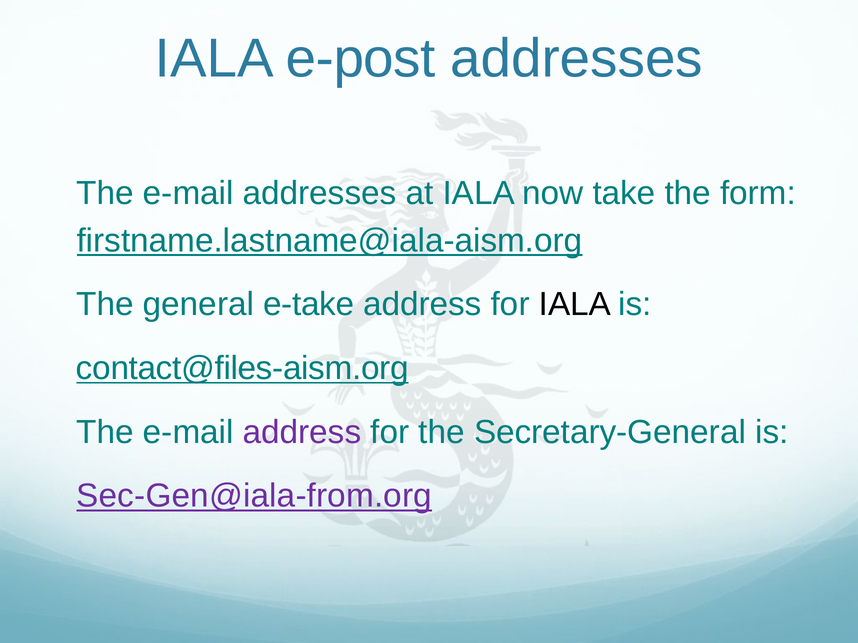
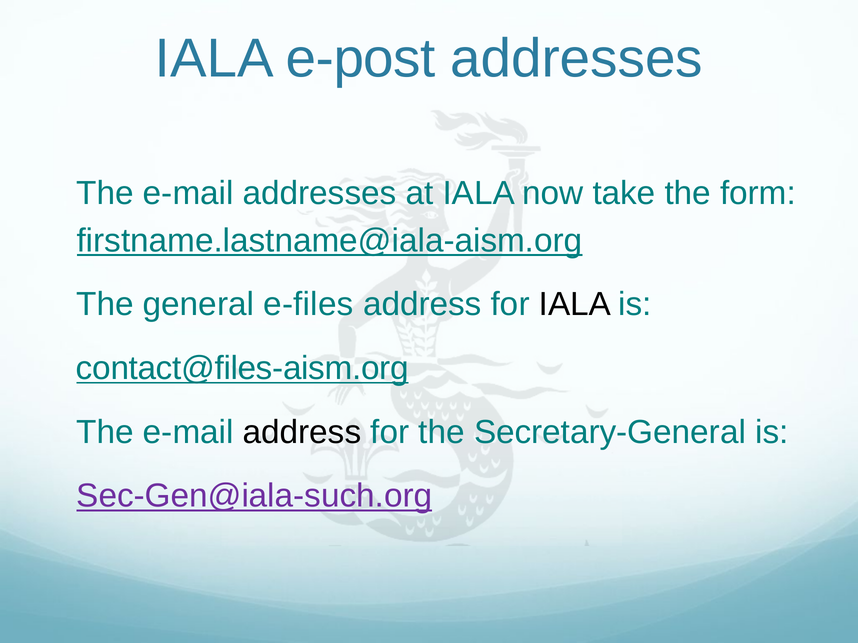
e-take: e-take -> e-files
address at (302, 432) colour: purple -> black
Sec-Gen@iala-from.org: Sec-Gen@iala-from.org -> Sec-Gen@iala-such.org
